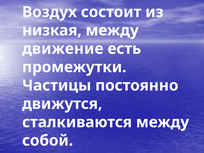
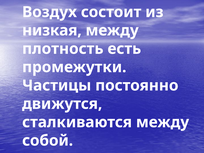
движение: движение -> плотность
